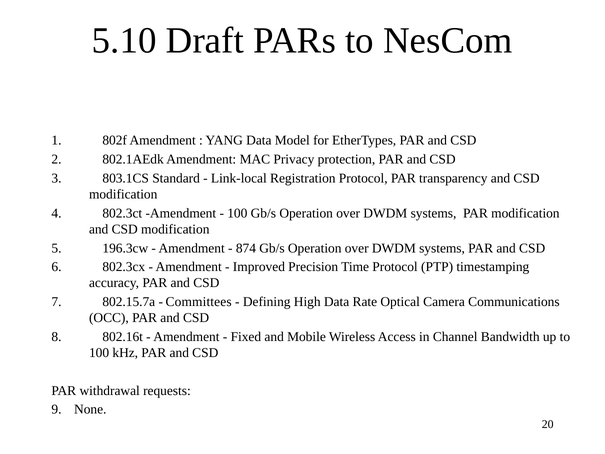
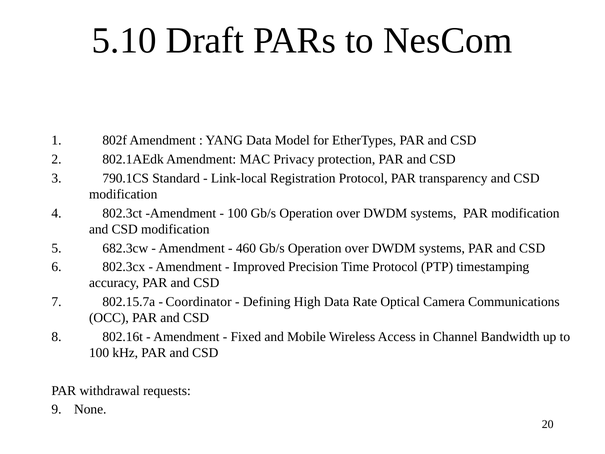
803.1CS: 803.1CS -> 790.1CS
196.3cw: 196.3cw -> 682.3cw
874: 874 -> 460
Committees: Committees -> Coordinator
